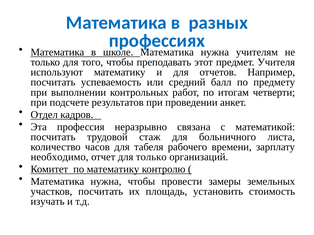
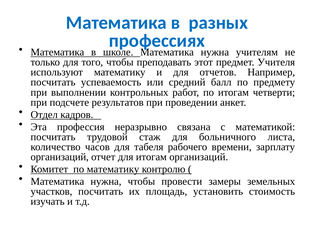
необходимо at (60, 157): необходимо -> организаций
для только: только -> итогам
